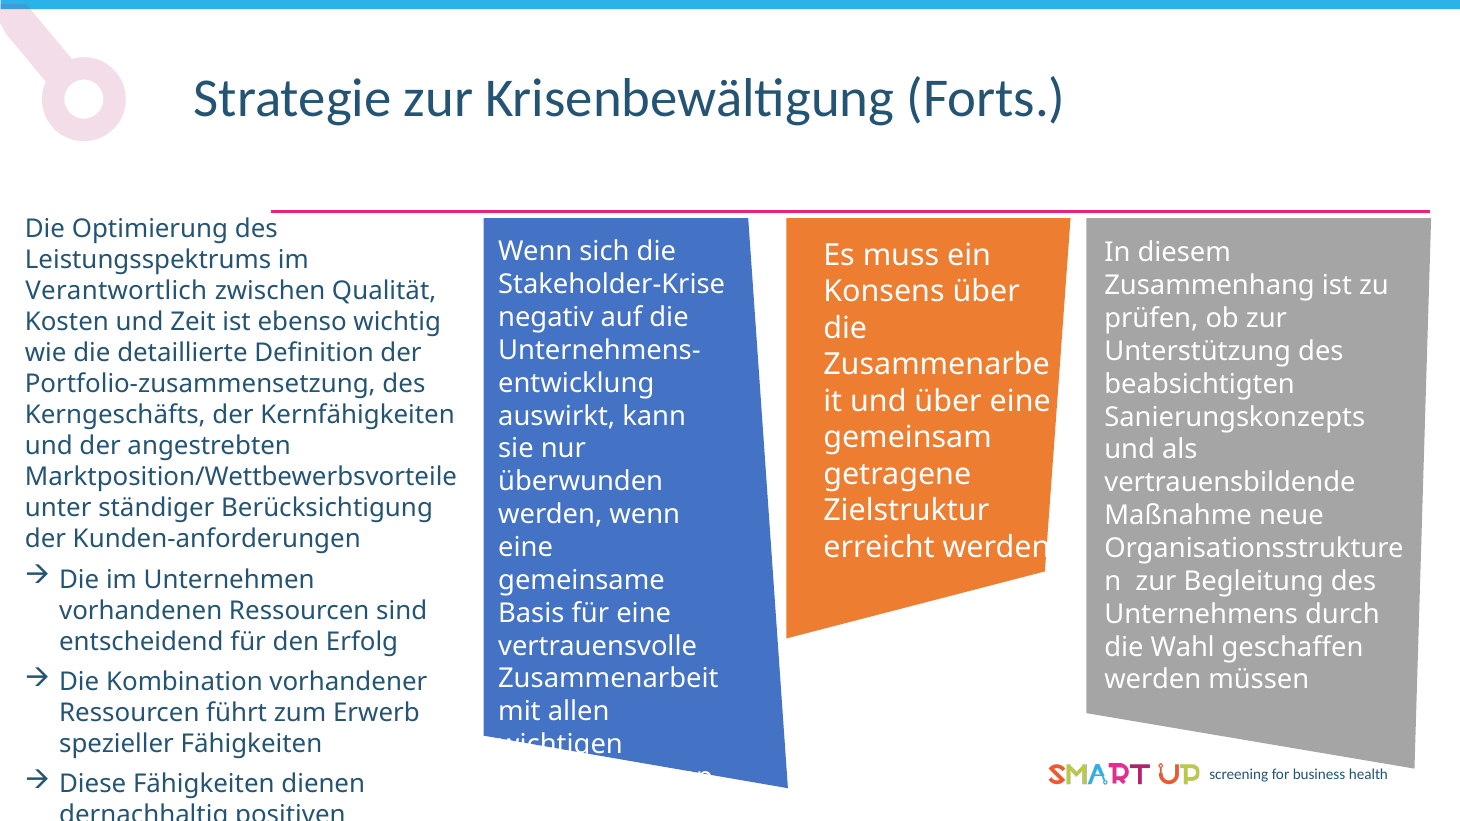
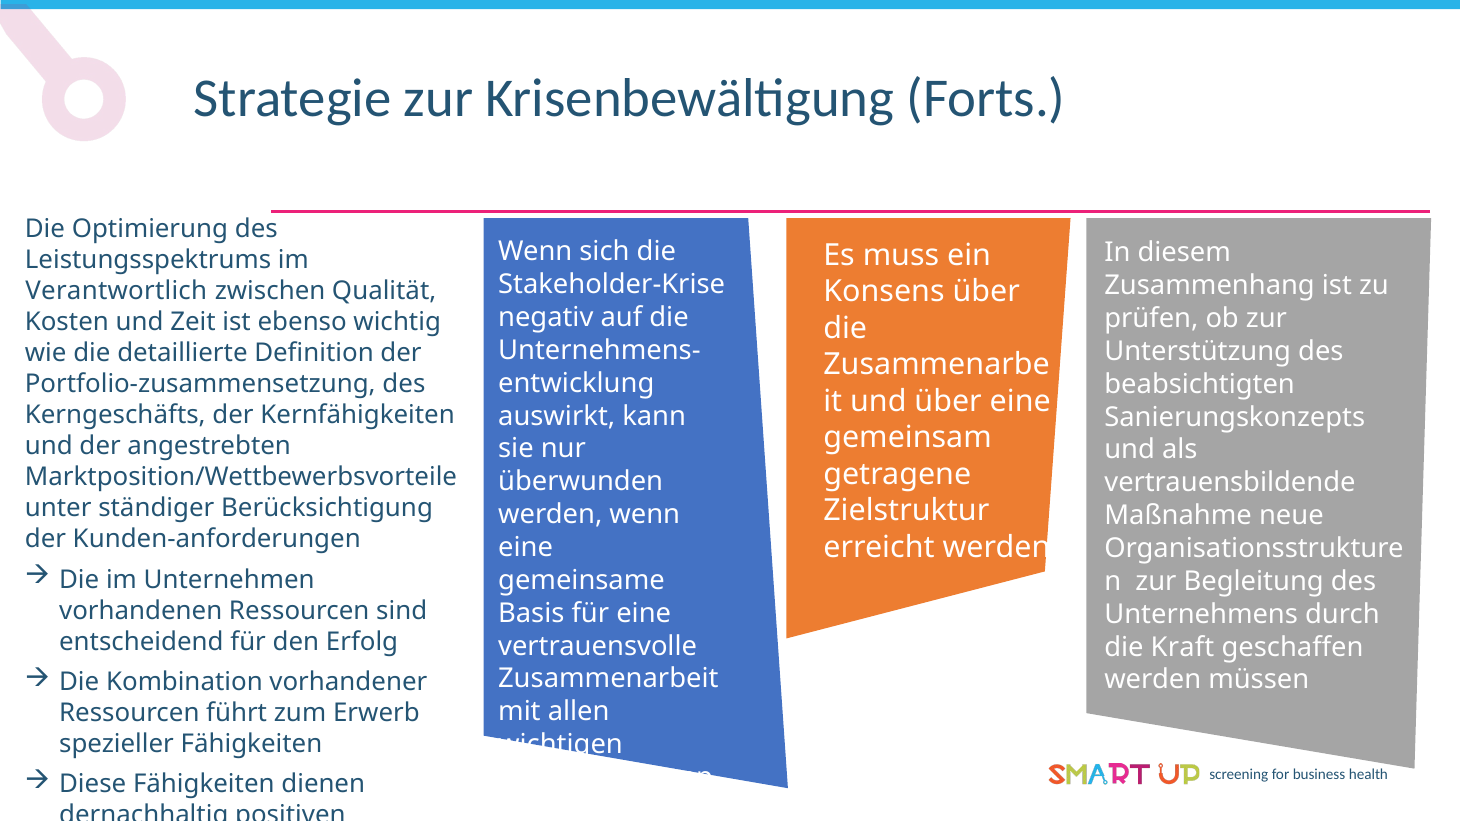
Wahl: Wahl -> Kraft
